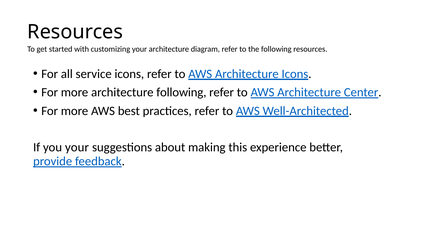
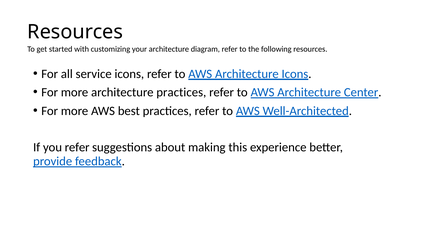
architecture following: following -> practices
you your: your -> refer
